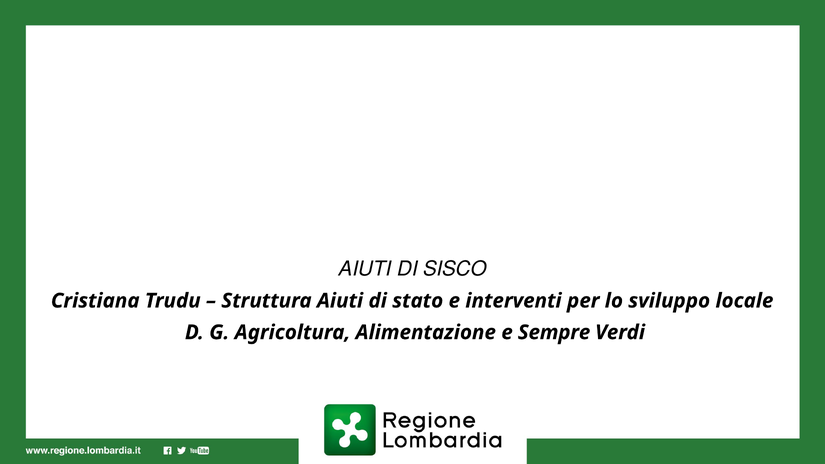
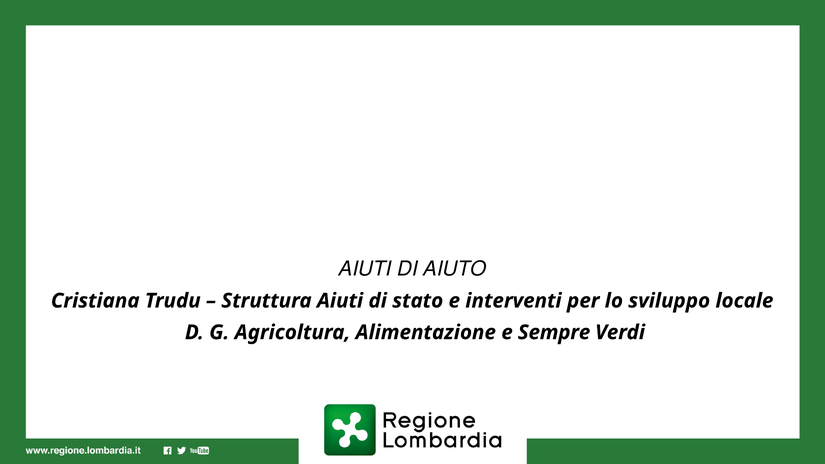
SISCO: SISCO -> AIUTO
